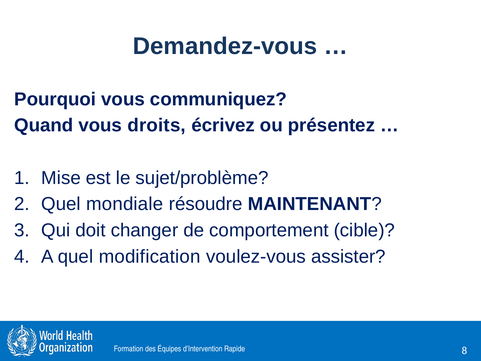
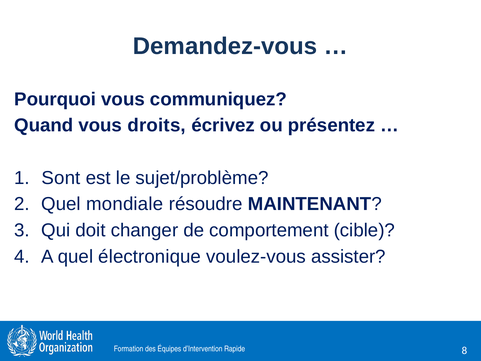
Mise: Mise -> Sont
modification: modification -> électronique
